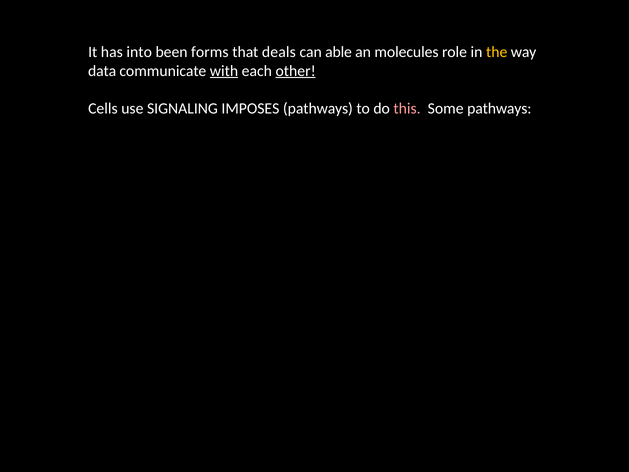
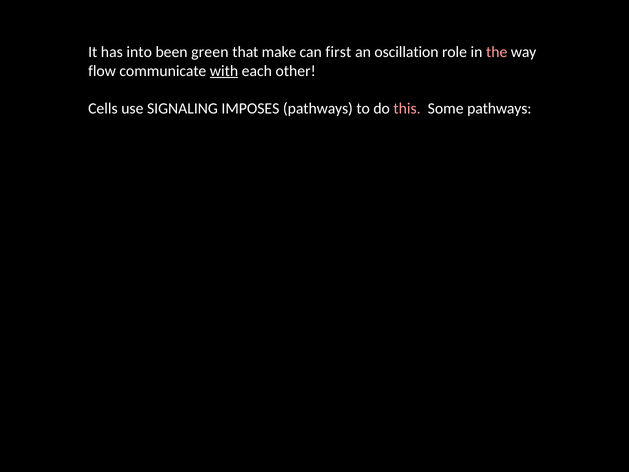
forms: forms -> green
deals: deals -> make
able: able -> first
molecules: molecules -> oscillation
the colour: yellow -> pink
data: data -> flow
other underline: present -> none
